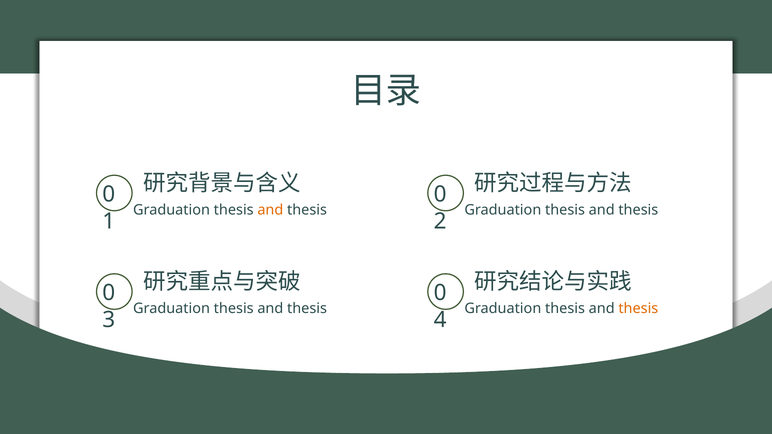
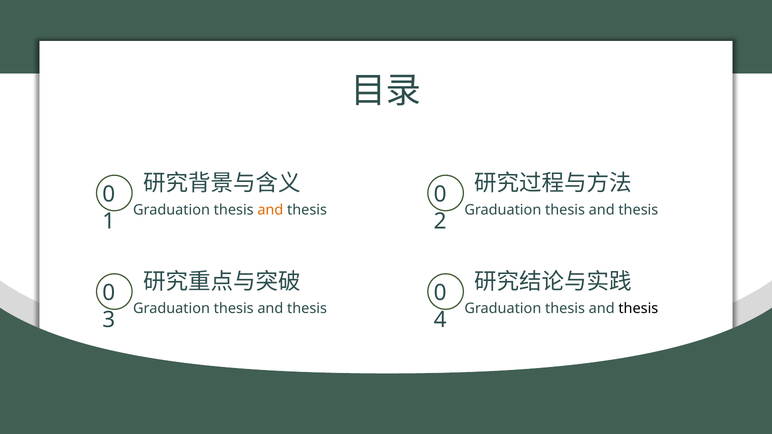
thesis at (638, 309) colour: orange -> black
